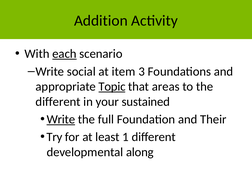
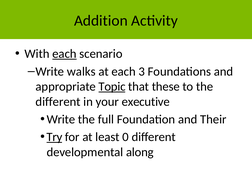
social: social -> walks
at item: item -> each
areas: areas -> these
sustained: sustained -> executive
Write at (61, 119) underline: present -> none
Try underline: none -> present
1: 1 -> 0
